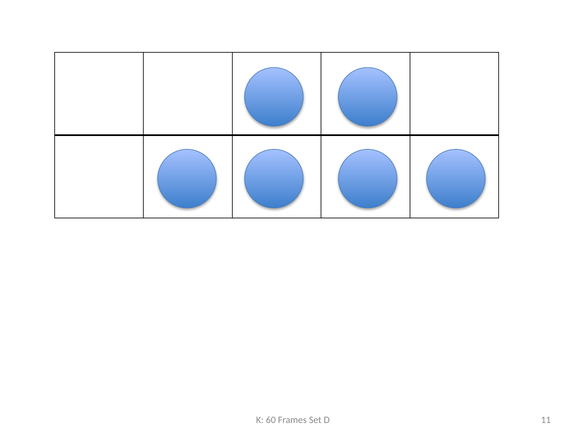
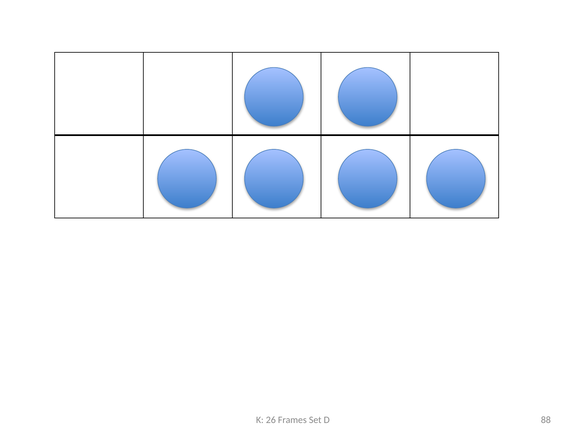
60: 60 -> 26
11: 11 -> 88
